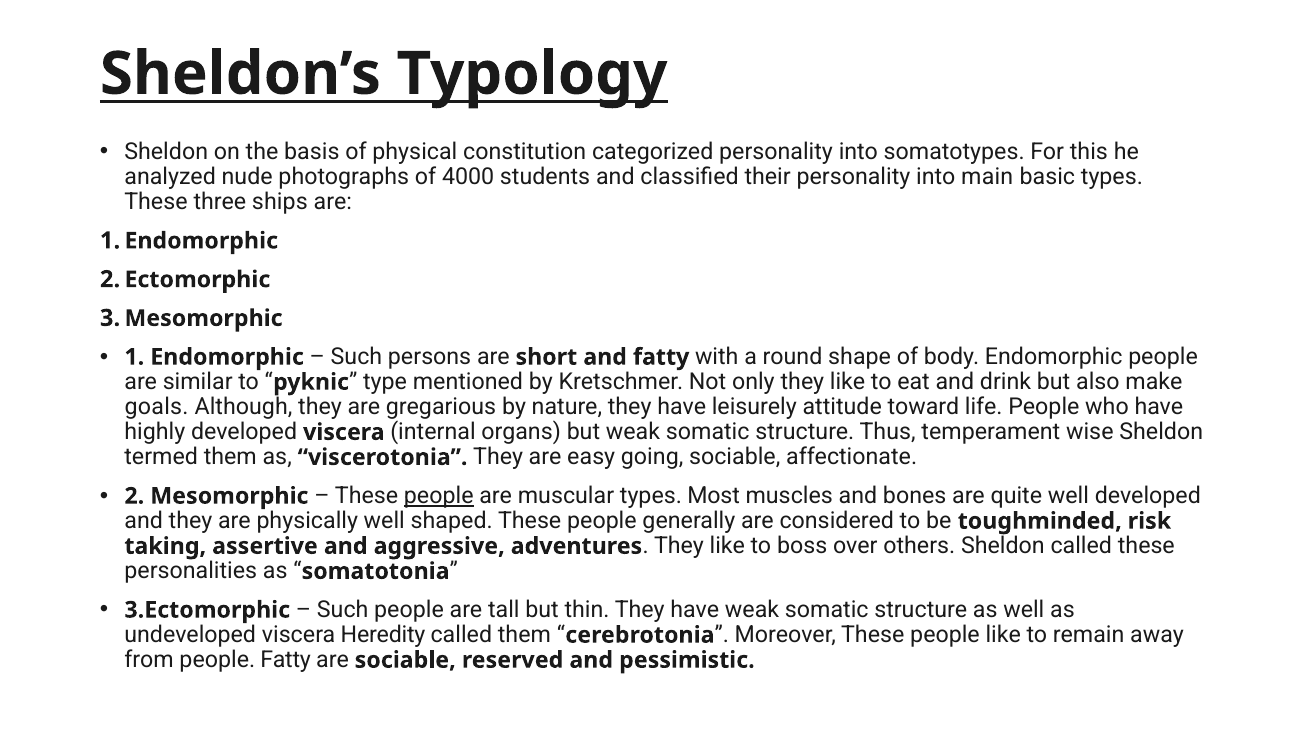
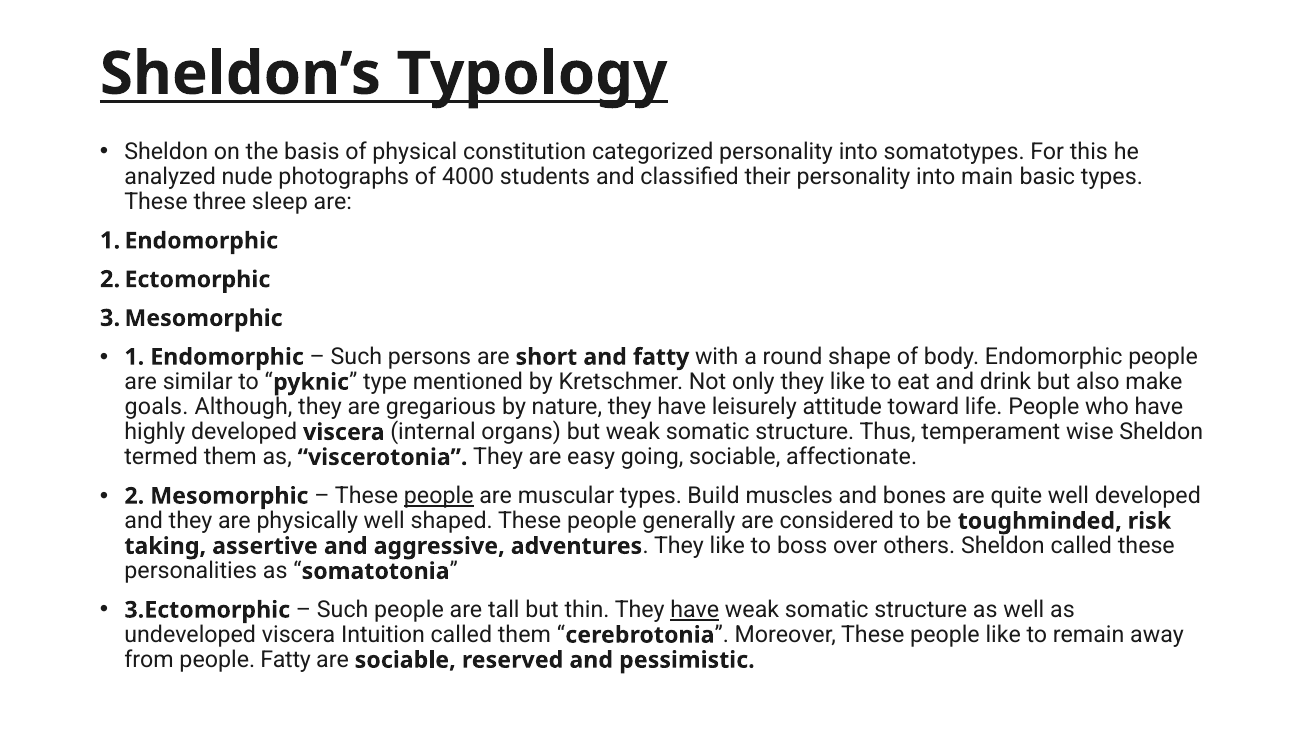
ships: ships -> sleep
Most: Most -> Build
have at (695, 610) underline: none -> present
Heredity: Heredity -> Intuition
